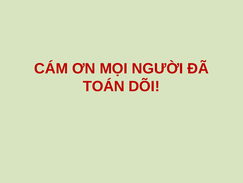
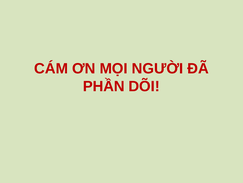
TOÁN: TOÁN -> PHẦN
